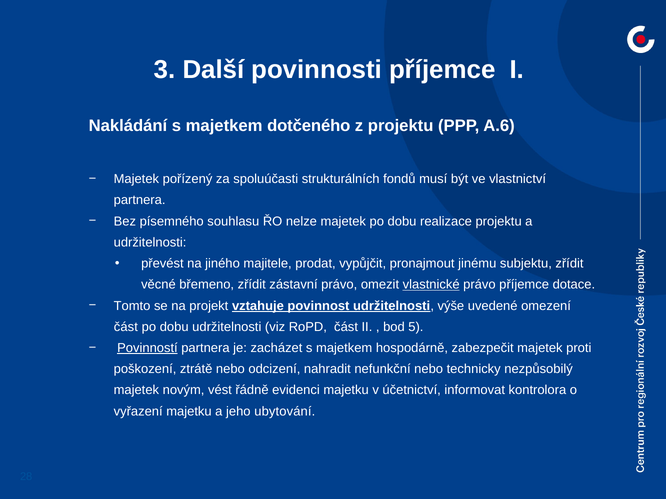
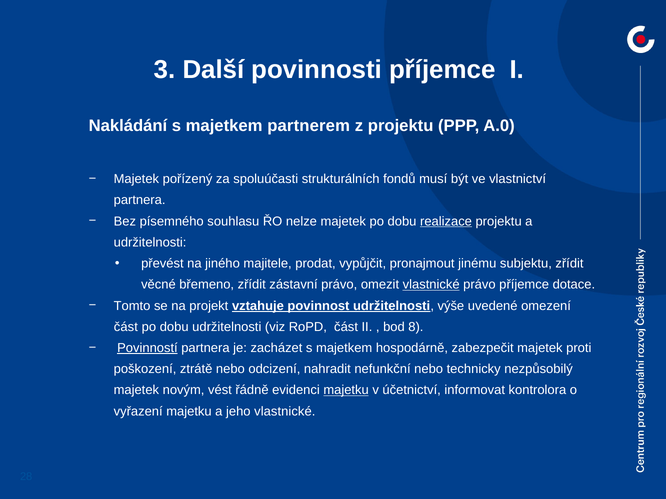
dotčeného: dotčeného -> partnerem
A.6: A.6 -> A.0
realizace underline: none -> present
5: 5 -> 8
majetku at (346, 391) underline: none -> present
jeho ubytování: ubytování -> vlastnické
